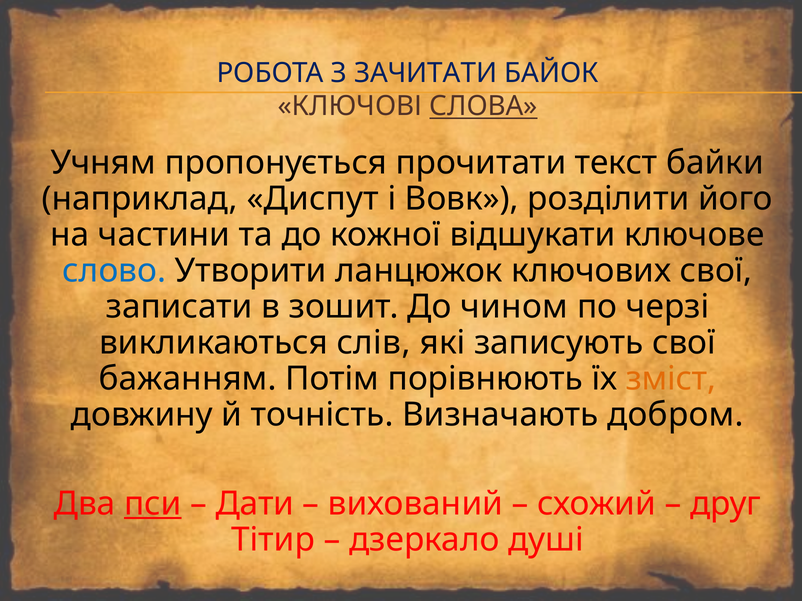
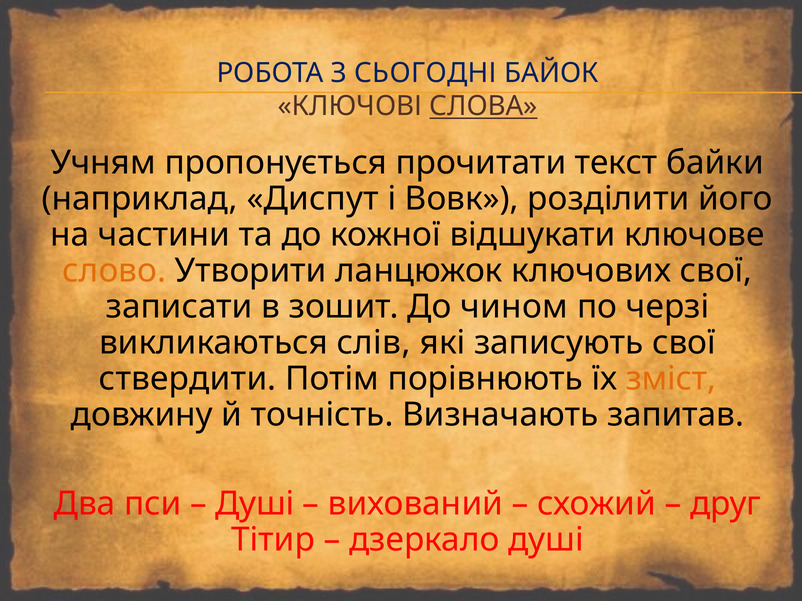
ЗАЧИТАТИ: ЗАЧИТАТИ -> СЬОГОДНІ
слово colour: blue -> orange
бажанням: бажанням -> ствердити
добром: добром -> запитав
пси underline: present -> none
Дати at (255, 504): Дати -> Душі
